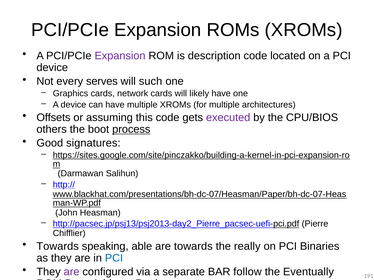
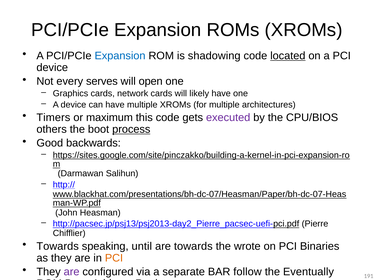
Expansion at (120, 56) colour: purple -> blue
description: description -> shadowing
located underline: none -> present
such: such -> open
Offsets: Offsets -> Timers
assuming: assuming -> maximum
signatures: signatures -> backwards
able: able -> until
really: really -> wrote
PCI at (114, 259) colour: blue -> orange
